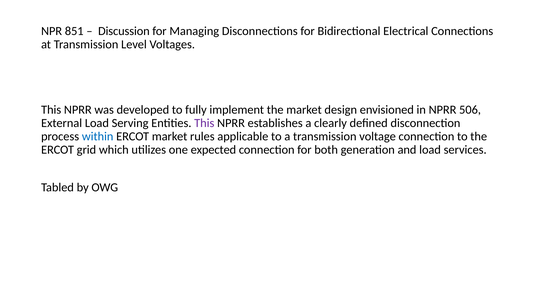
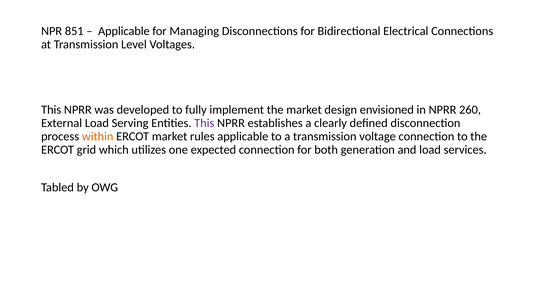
Discussion at (124, 31): Discussion -> Applicable
506: 506 -> 260
within colour: blue -> orange
